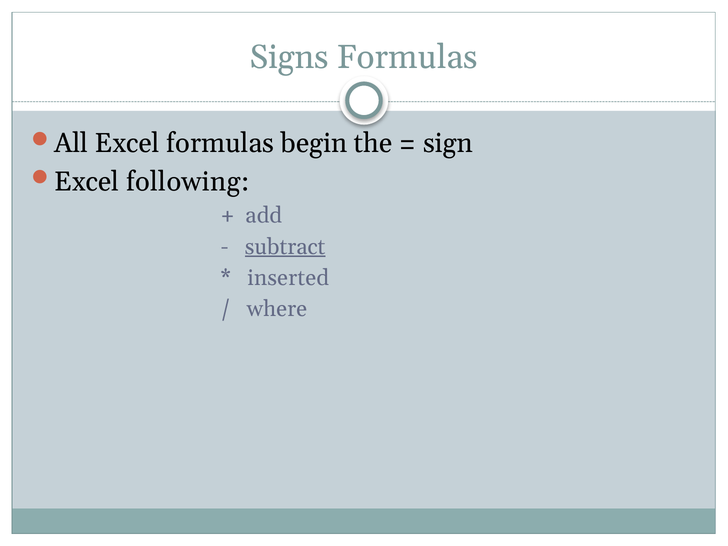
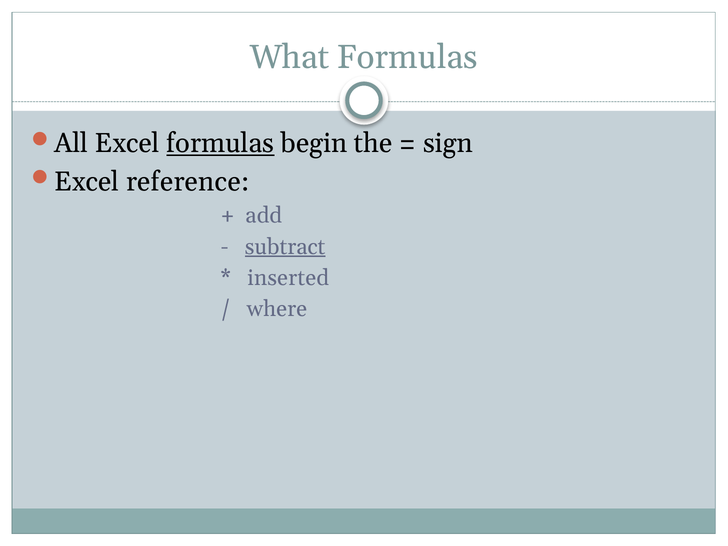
Signs: Signs -> What
formulas at (220, 143) underline: none -> present
following: following -> reference
